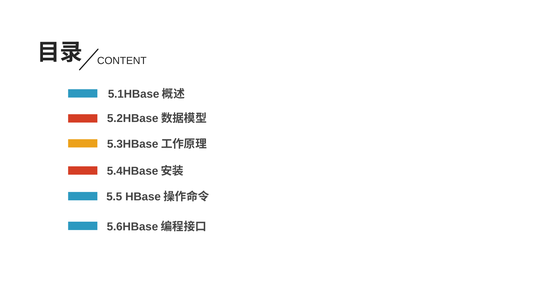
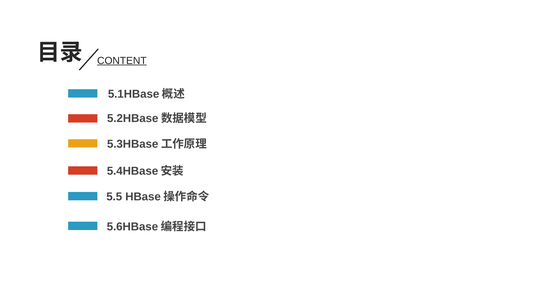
CONTENT underline: none -> present
